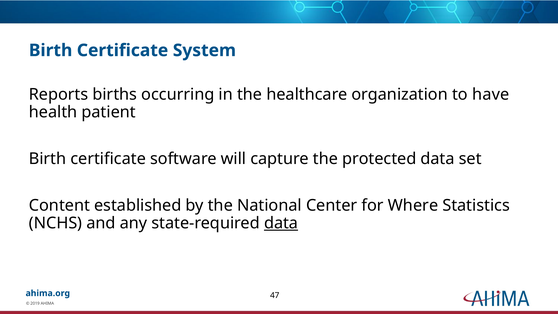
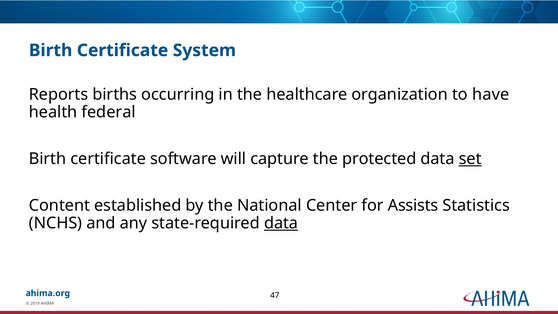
patient: patient -> federal
set underline: none -> present
Where: Where -> Assists
